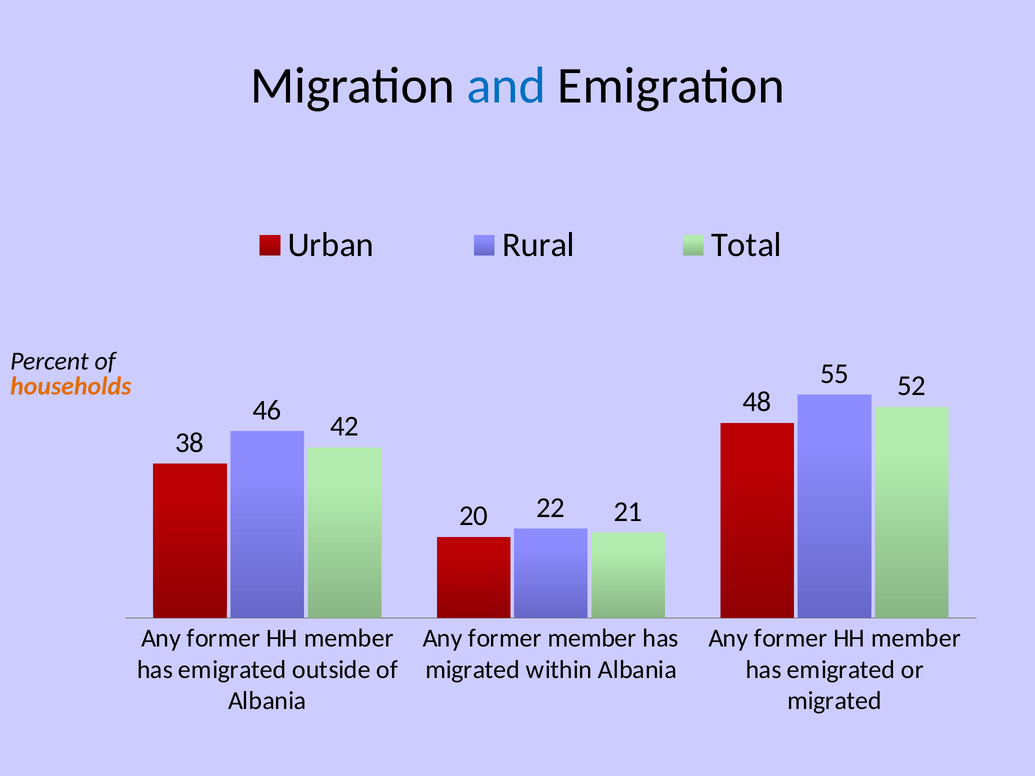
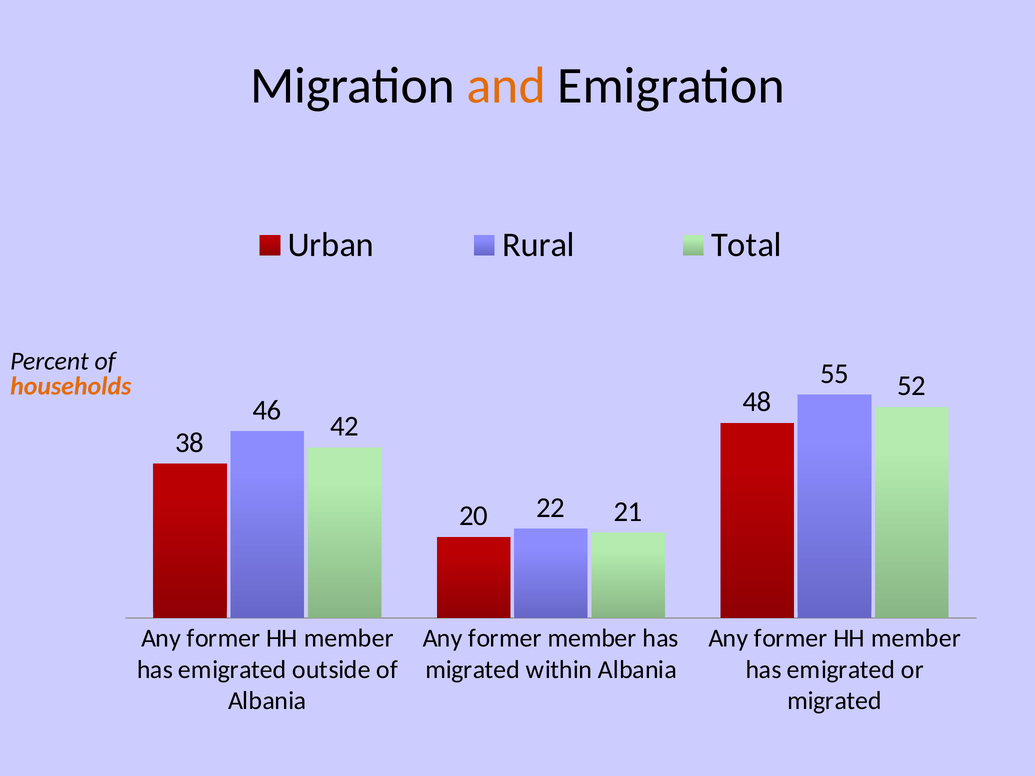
and colour: blue -> orange
